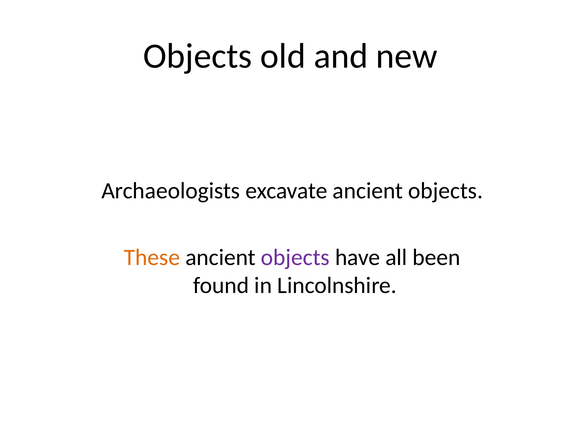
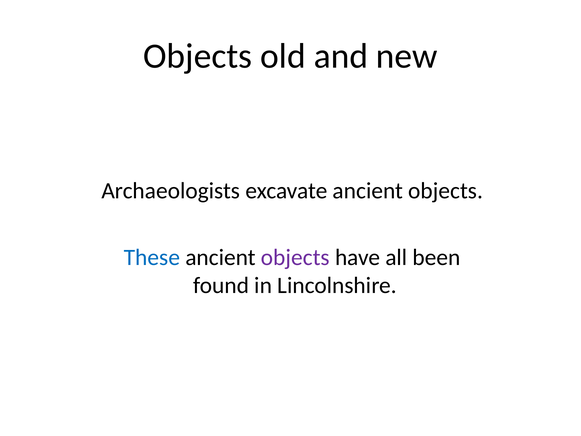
These colour: orange -> blue
